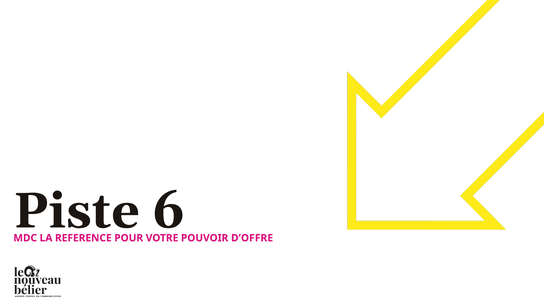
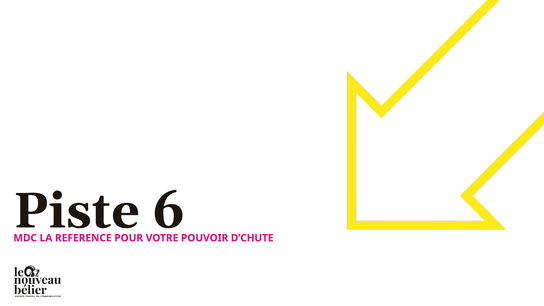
D’OFFRE: D’OFFRE -> D’CHUTE
